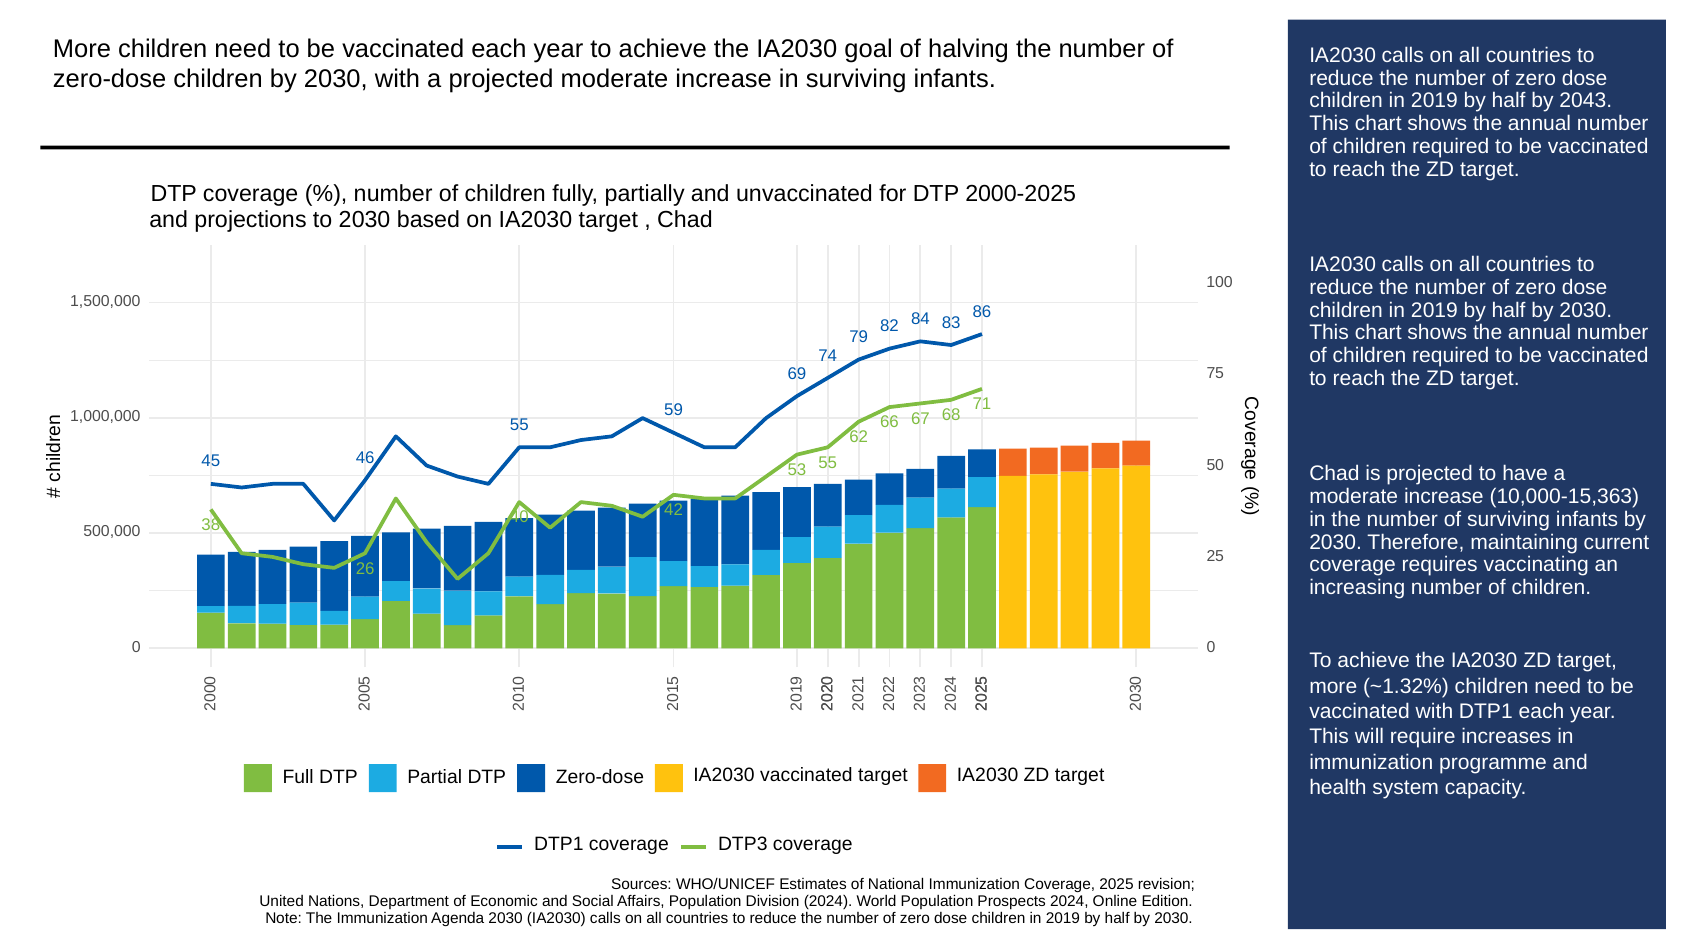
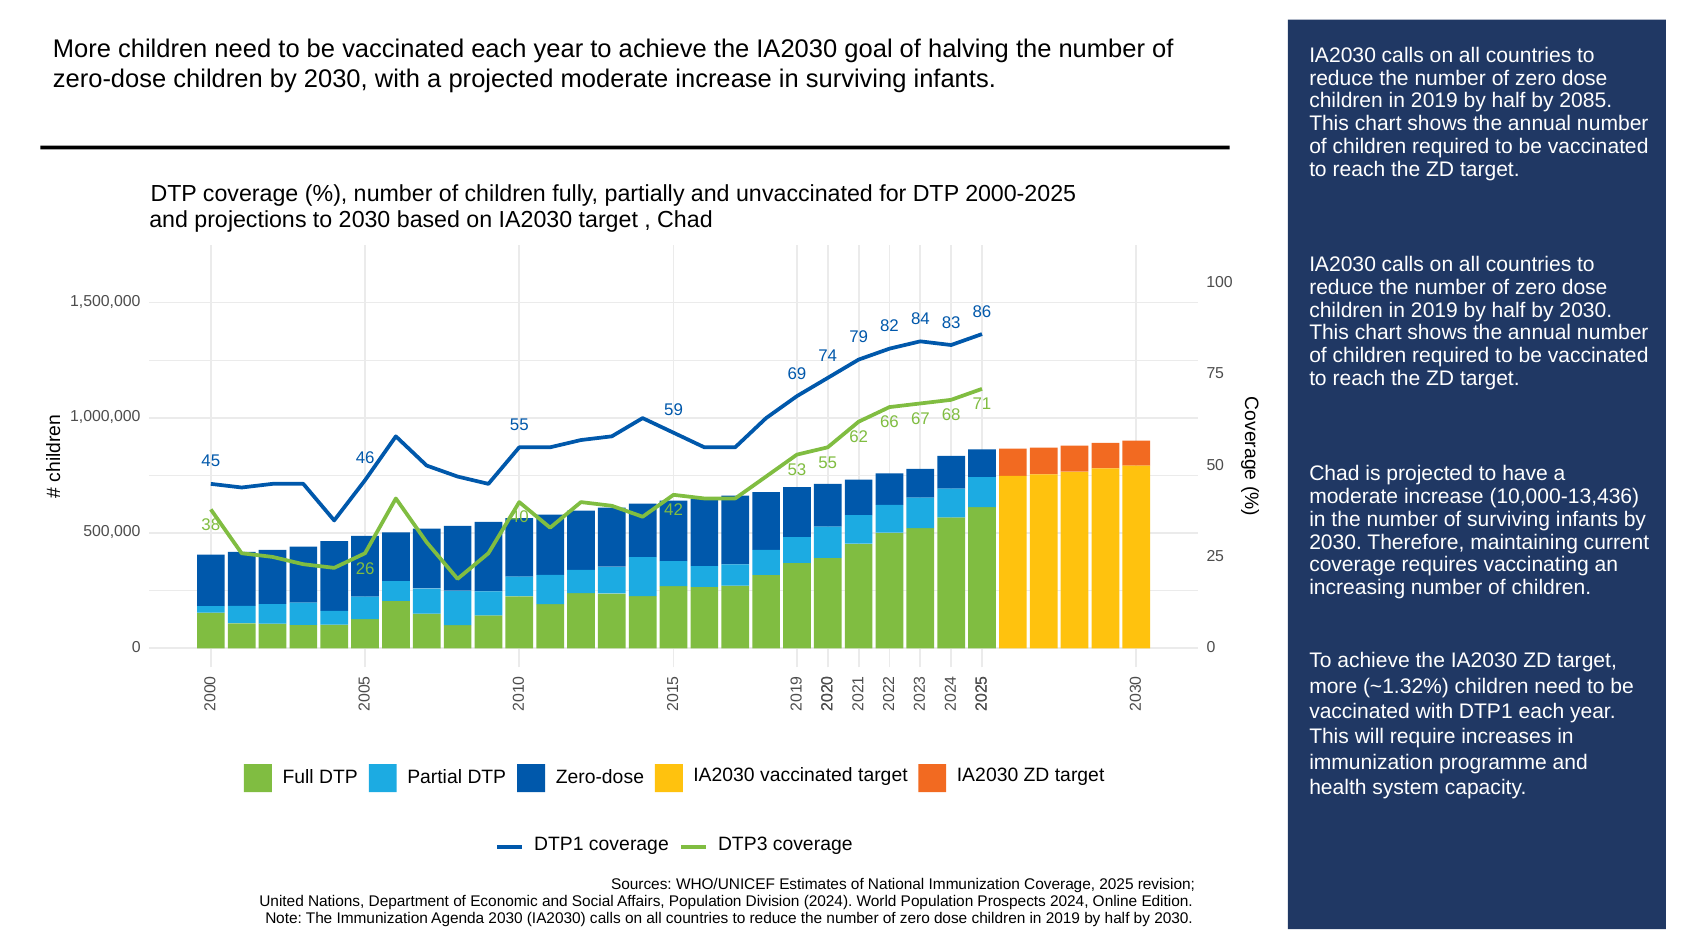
2043: 2043 -> 2085
10,000-15,363: 10,000-15,363 -> 10,000-13,436
